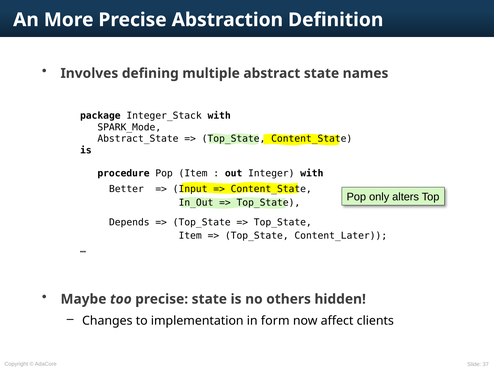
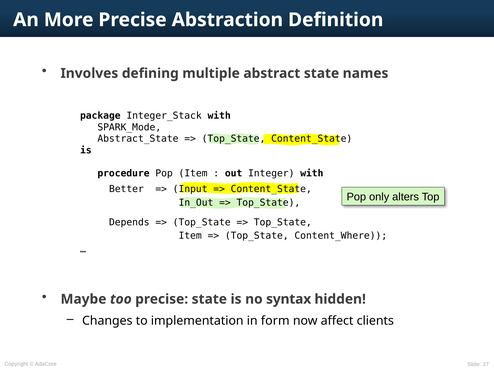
Content_Later: Content_Later -> Content_Where
others: others -> syntax
